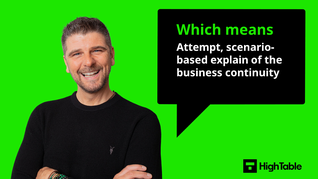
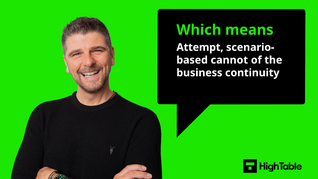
explain: explain -> cannot
